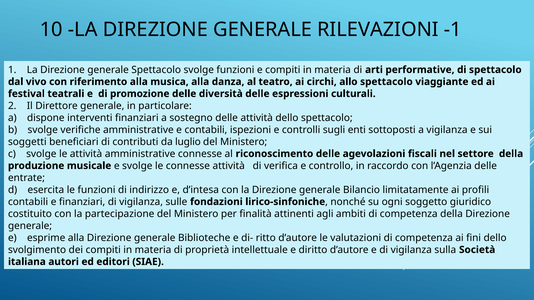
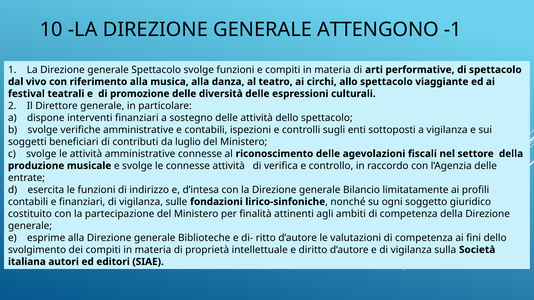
RILEVAZIONI: RILEVAZIONI -> ATTENGONO
